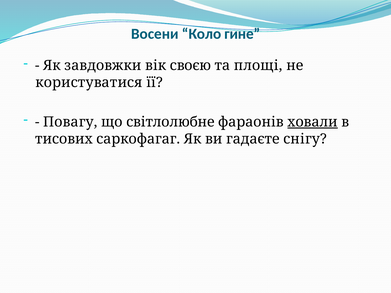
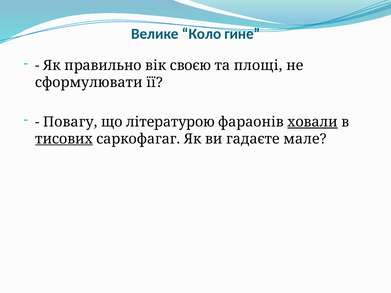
Восени: Восени -> Велике
завдовжки: завдовжки -> правильно
користуватися: користуватися -> сформулювати
світлолюбне: світлолюбне -> літературою
тисових underline: none -> present
снігу: снігу -> мале
